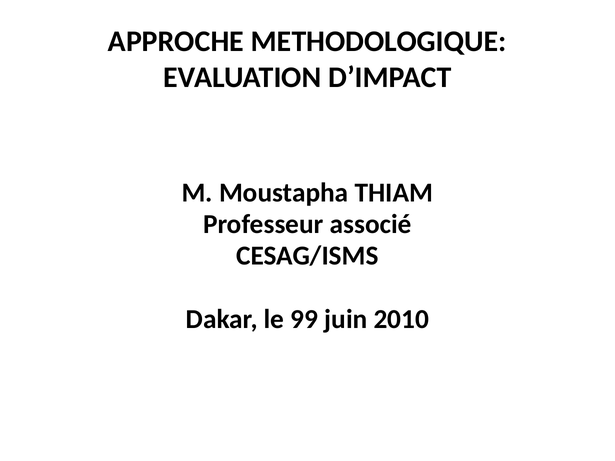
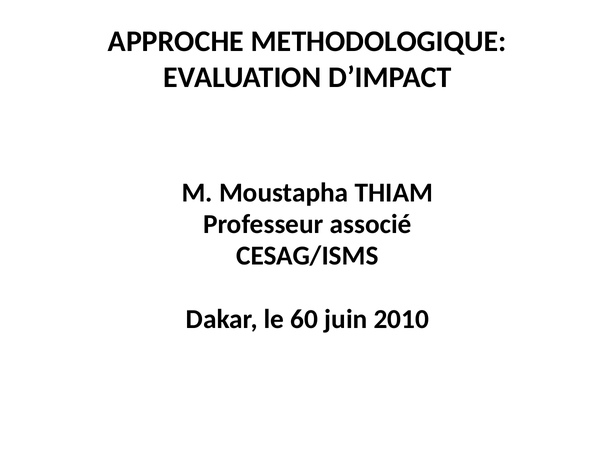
99: 99 -> 60
